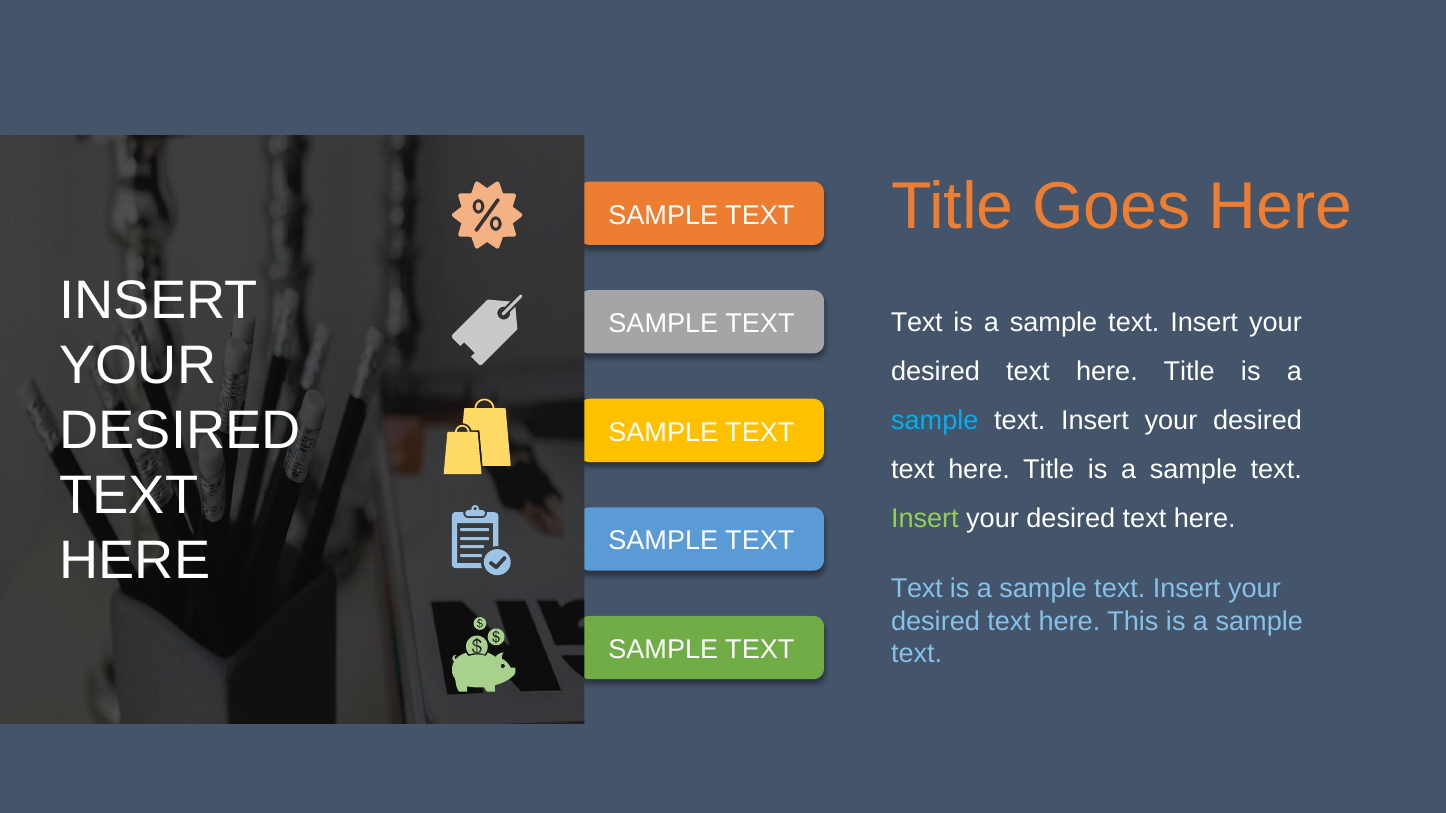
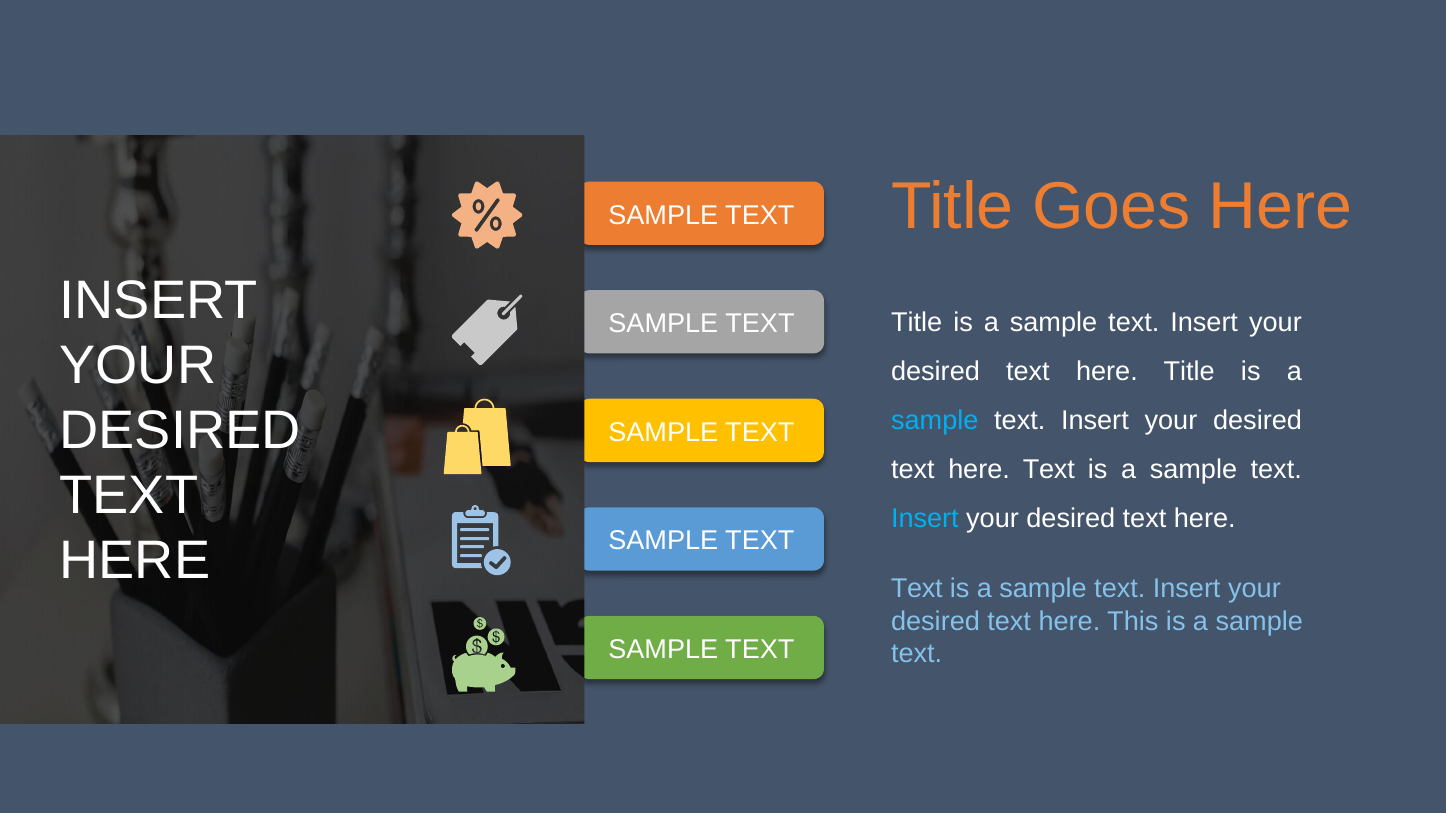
Text at (917, 323): Text -> Title
Title at (1049, 470): Title -> Text
Insert at (925, 518) colour: light green -> light blue
